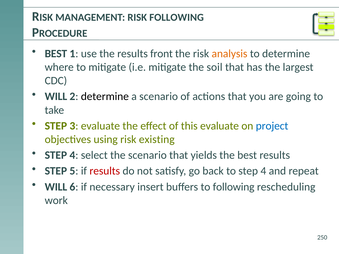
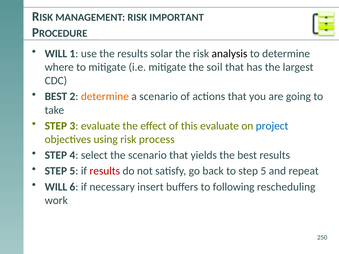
RISK FOLLOWING: FOLLOWING -> IMPORTANT
BEST at (56, 54): BEST -> WILL
front: front -> solar
analysis colour: orange -> black
WILL at (56, 97): WILL -> BEST
determine at (105, 97) colour: black -> orange
existing: existing -> process
to step 4: 4 -> 5
